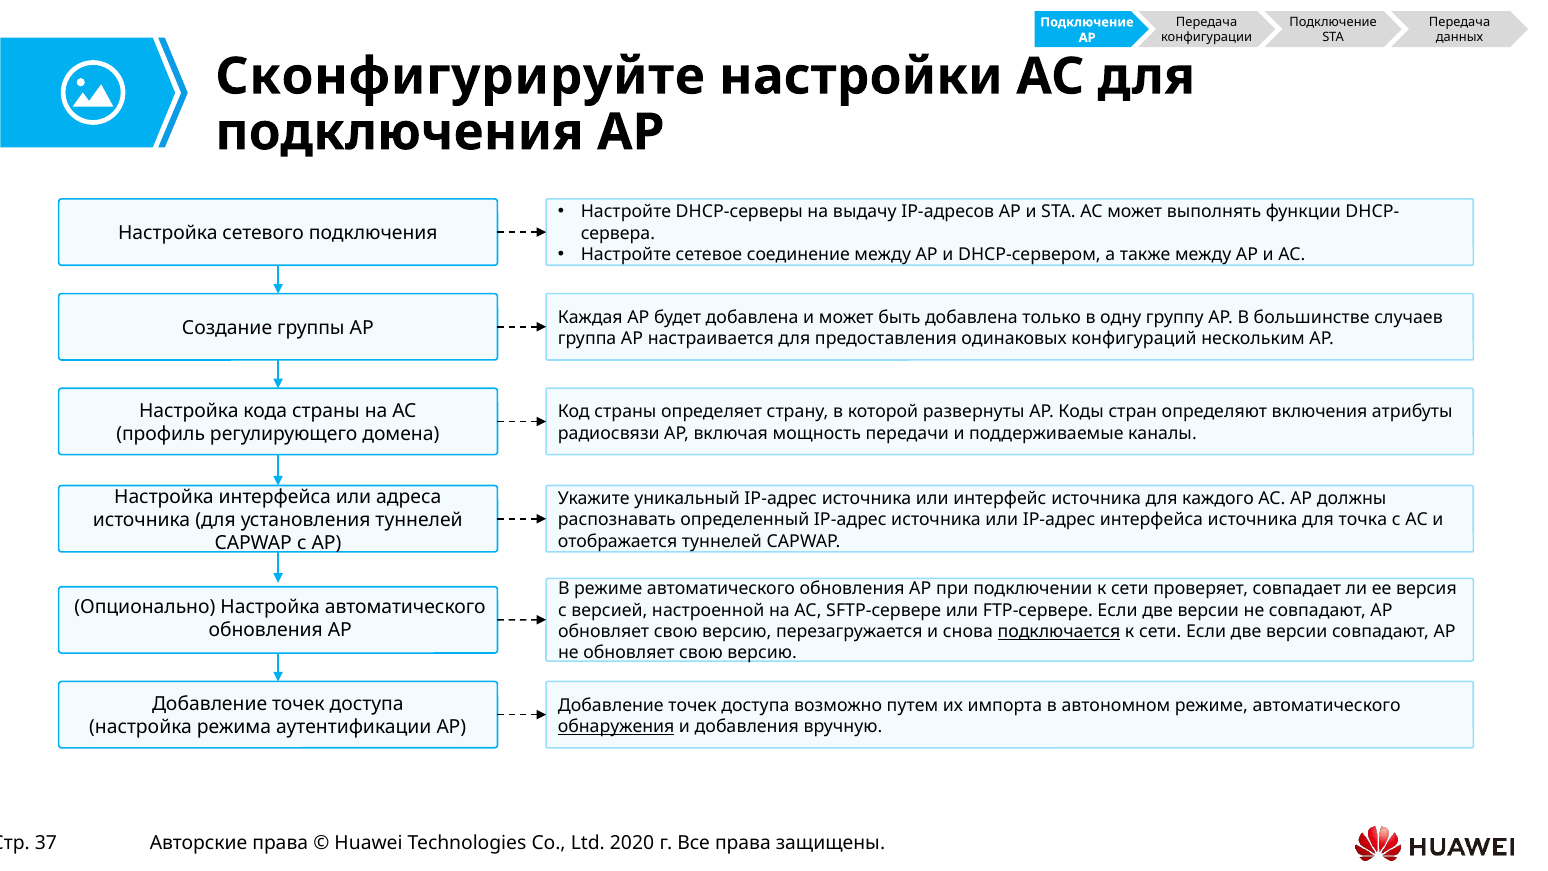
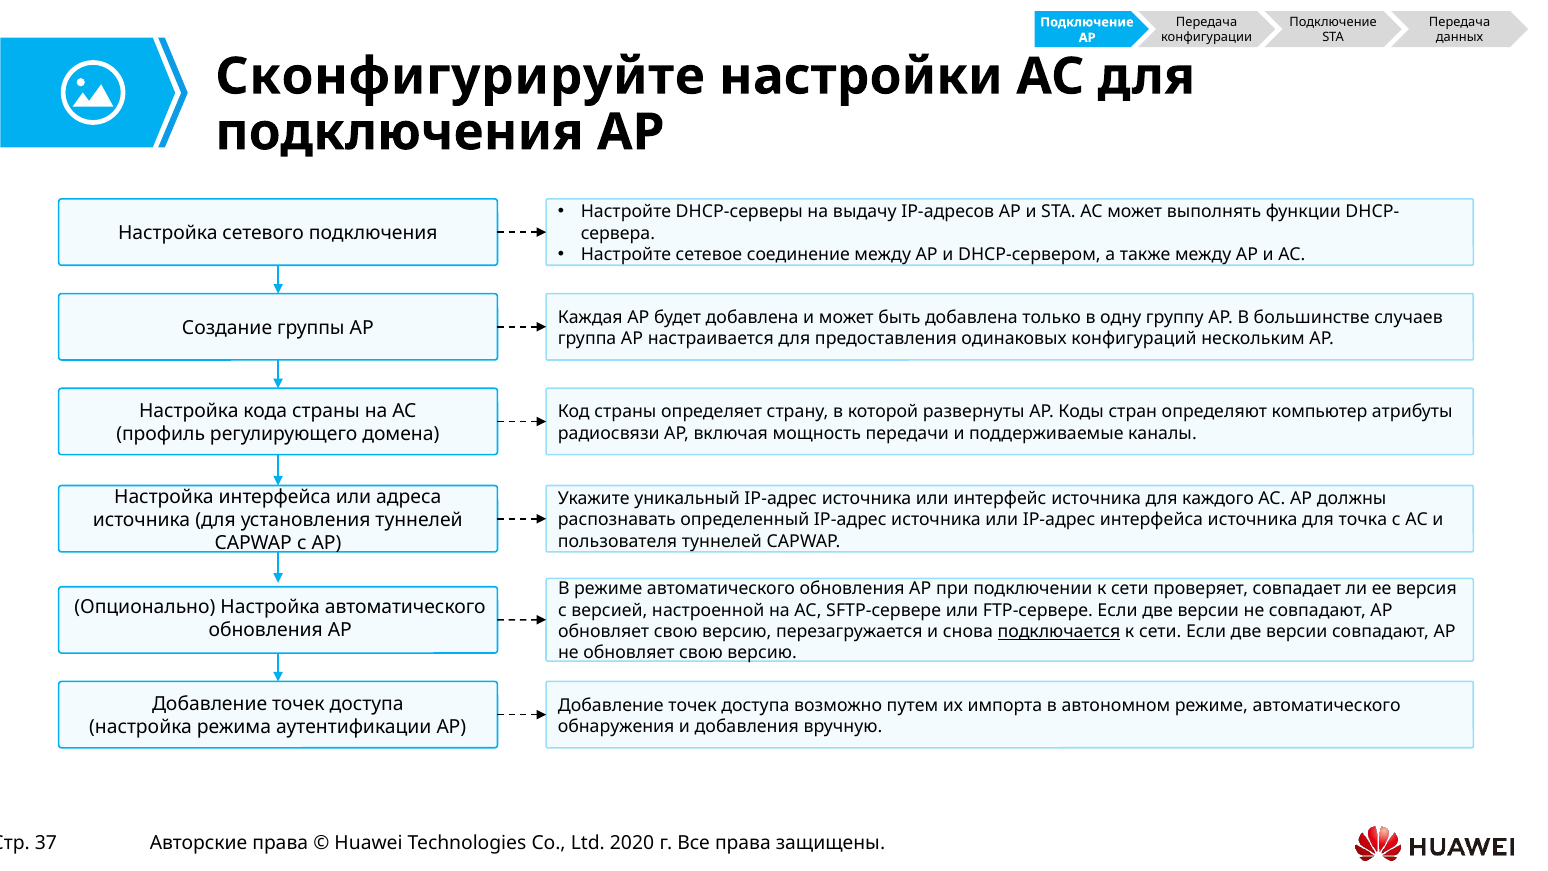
включения: включения -> компьютер
отображается: отображается -> пользователя
обнаружения underline: present -> none
